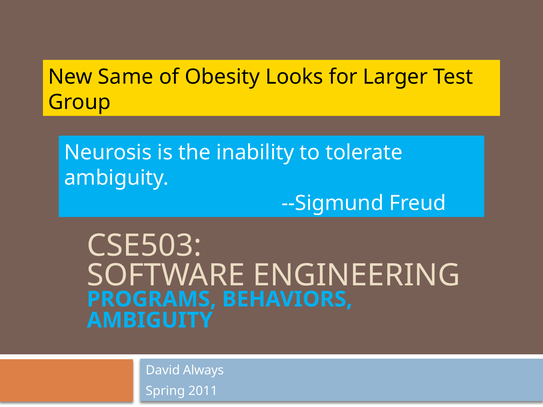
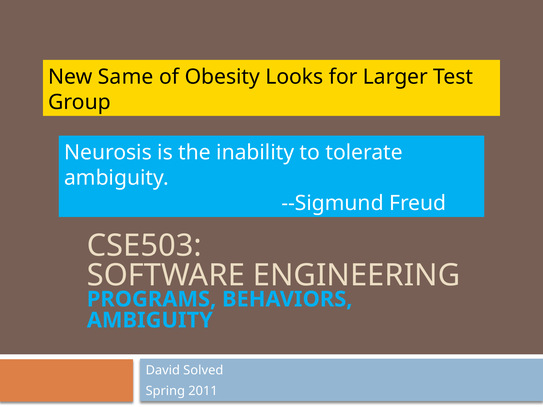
Always: Always -> Solved
